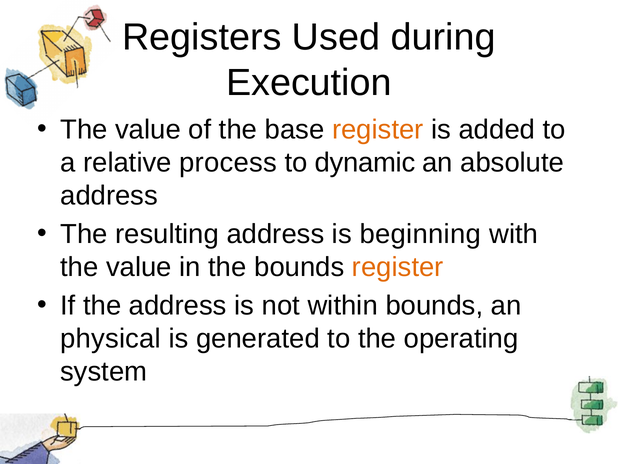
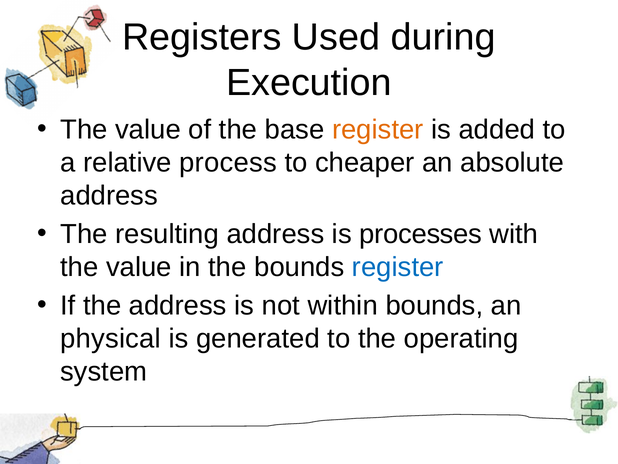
dynamic: dynamic -> cheaper
beginning: beginning -> processes
register at (398, 267) colour: orange -> blue
